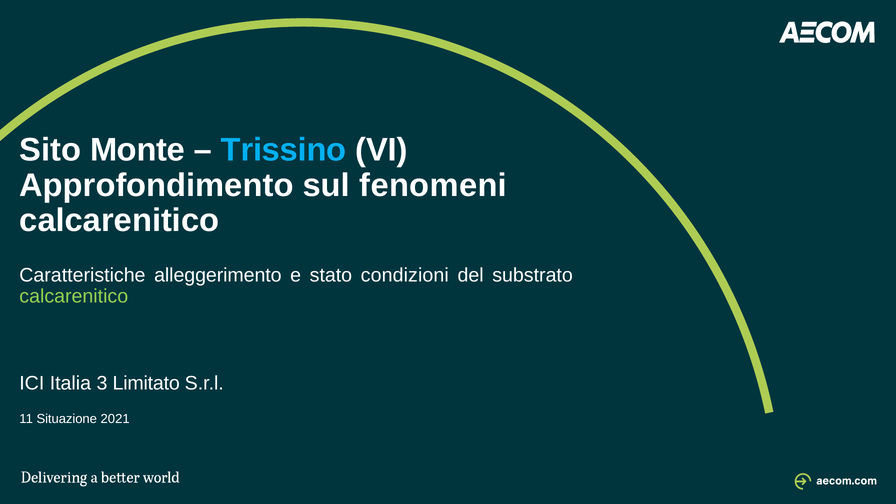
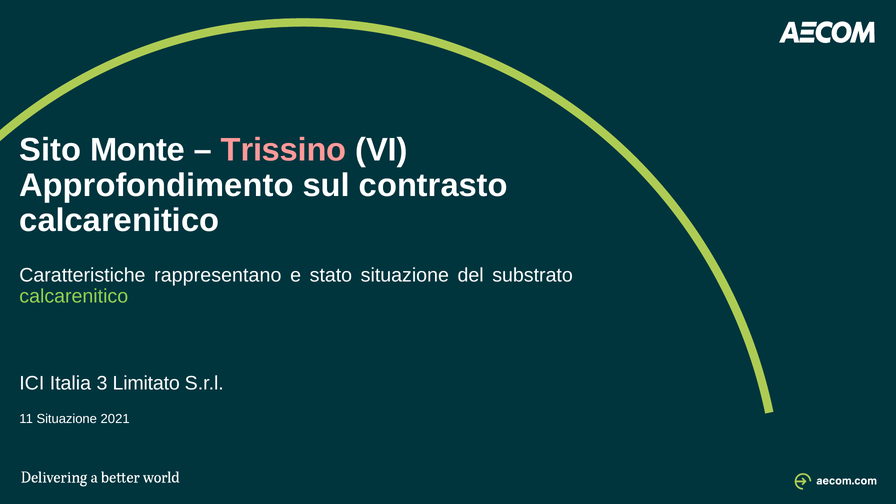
Trissino colour: light blue -> pink
fenomeni: fenomeni -> contrasto
alleggerimento: alleggerimento -> rappresentano
stato condizioni: condizioni -> situazione
